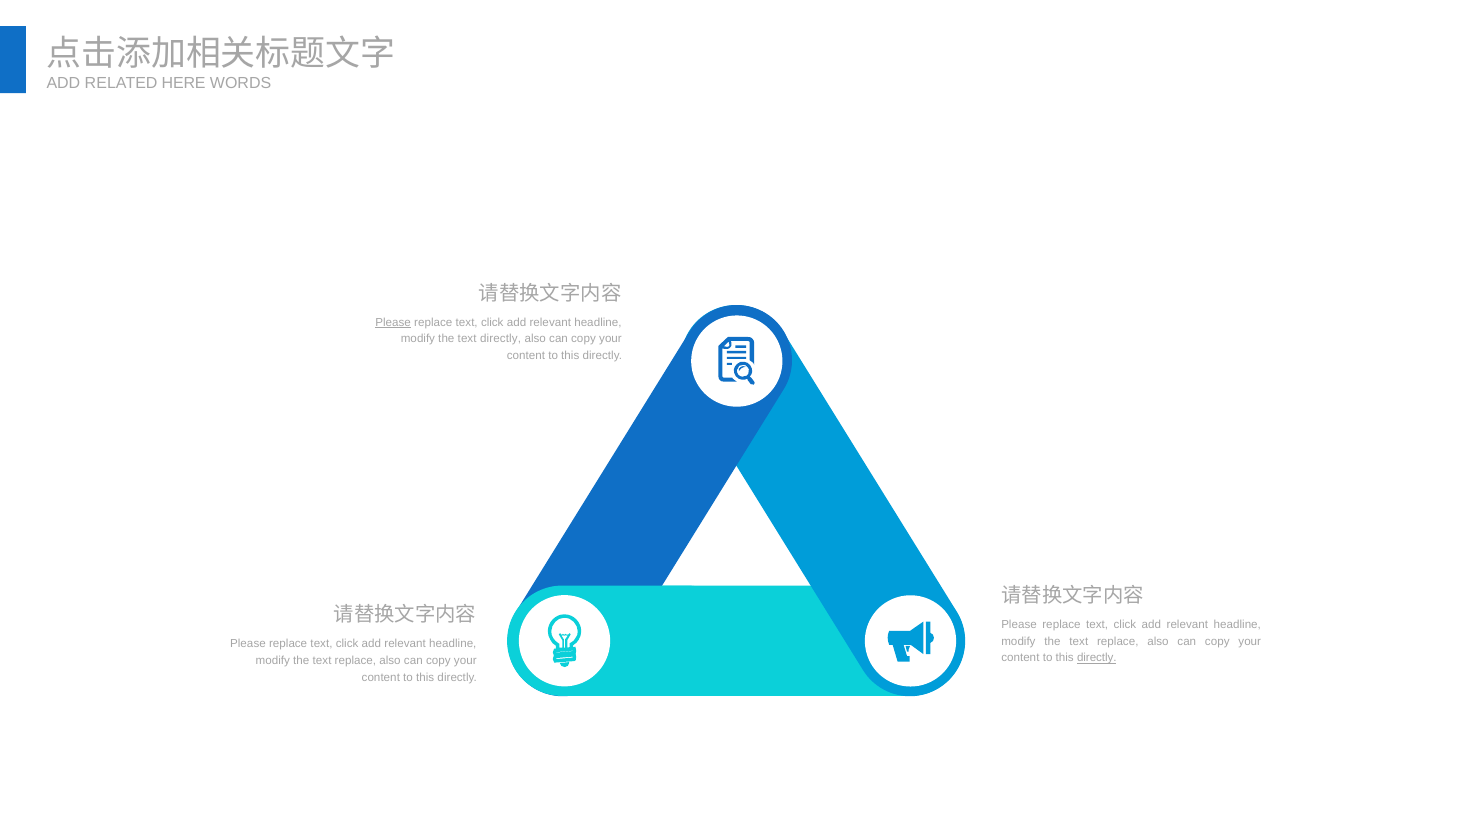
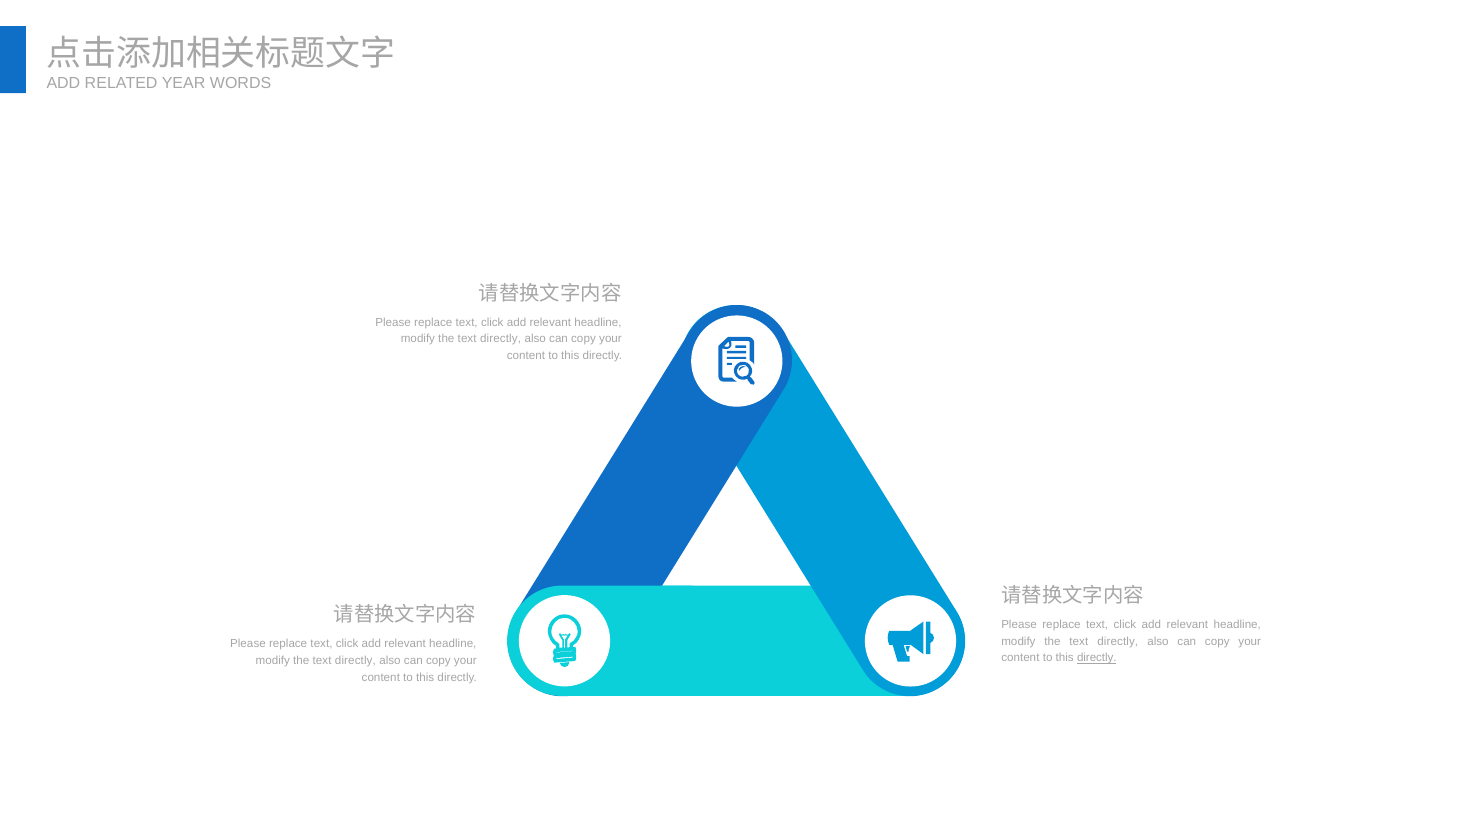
HERE: HERE -> YEAR
Please at (393, 322) underline: present -> none
replace at (1118, 641): replace -> directly
replace at (355, 661): replace -> directly
